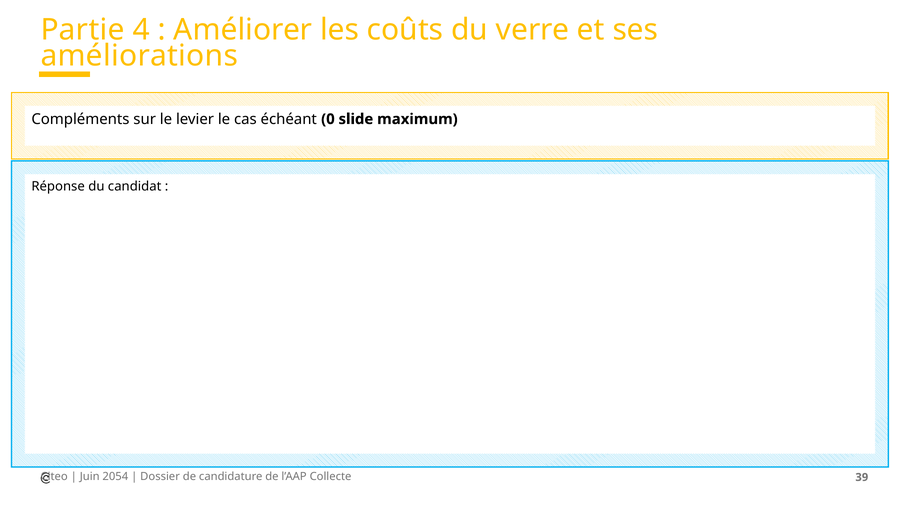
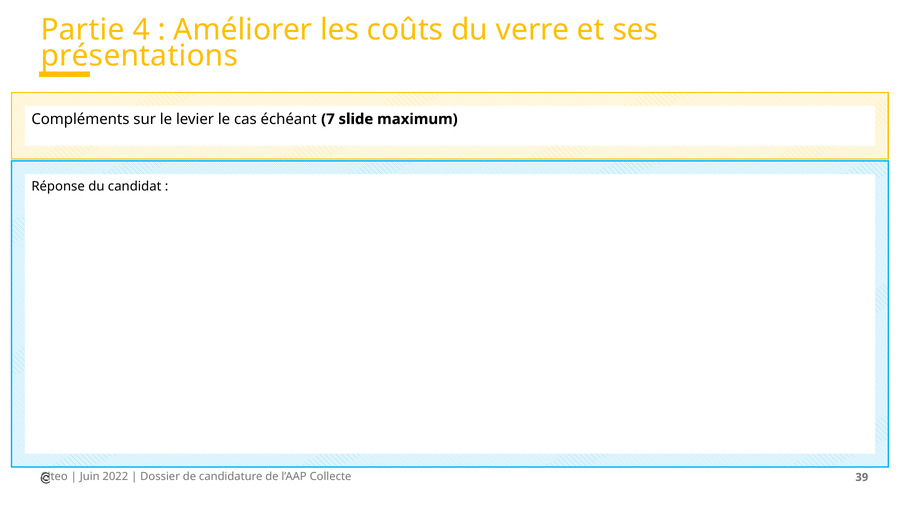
améliorations: améliorations -> présentations
0: 0 -> 7
2054: 2054 -> 2022
